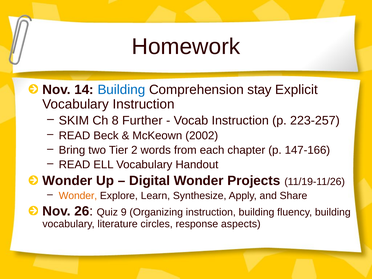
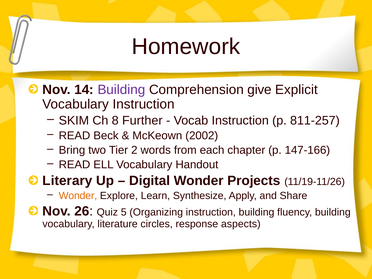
Building at (121, 90) colour: blue -> purple
stay: stay -> give
223-257: 223-257 -> 811-257
Wonder at (67, 181): Wonder -> Literary
9: 9 -> 5
